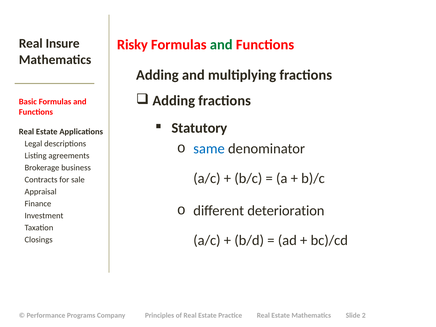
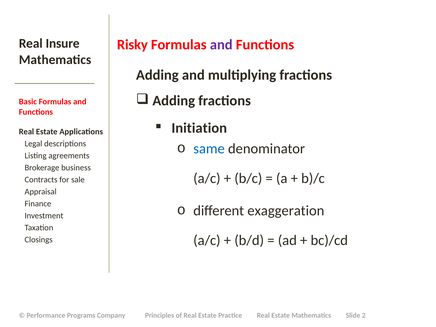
and at (221, 45) colour: green -> purple
Statutory: Statutory -> Initiation
deterioration: deterioration -> exaggeration
